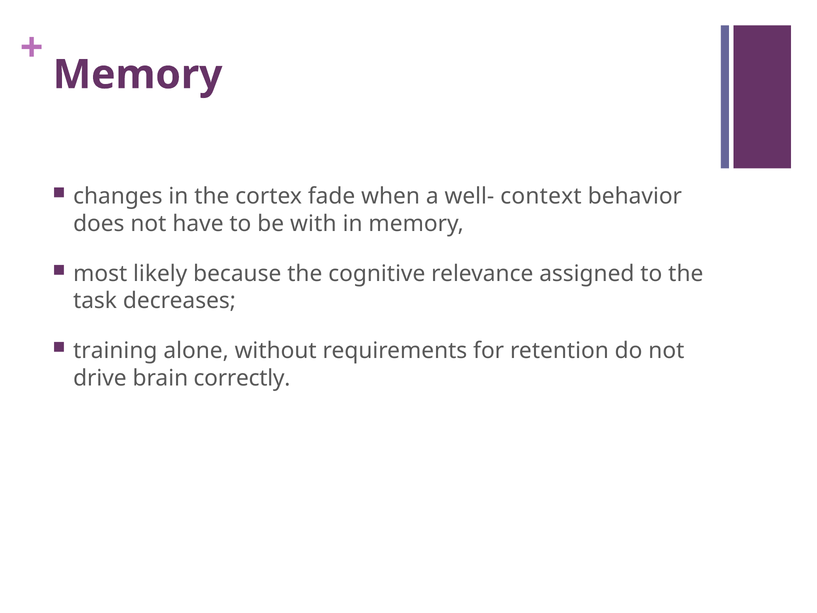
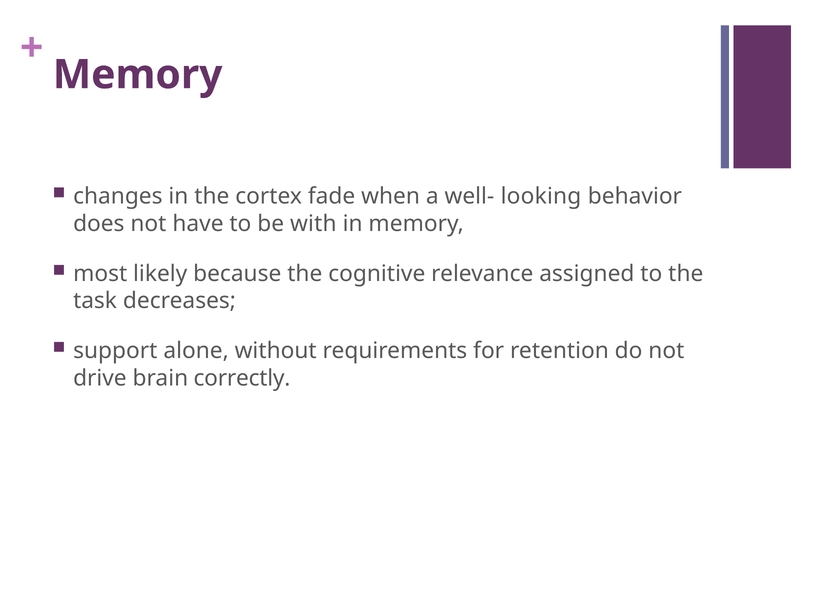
context: context -> looking
training: training -> support
